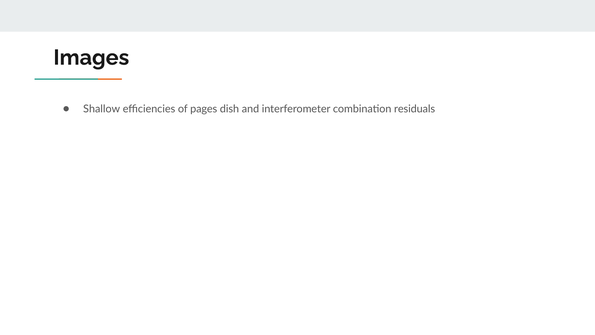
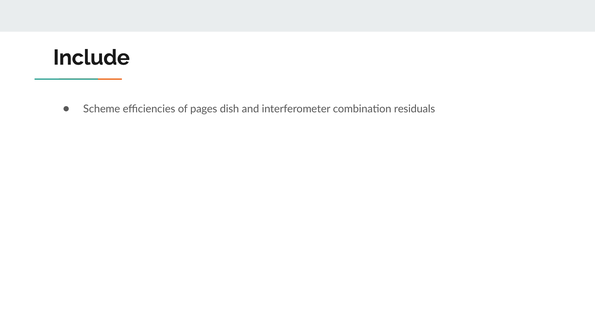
Images: Images -> Include
Shallow: Shallow -> Scheme
